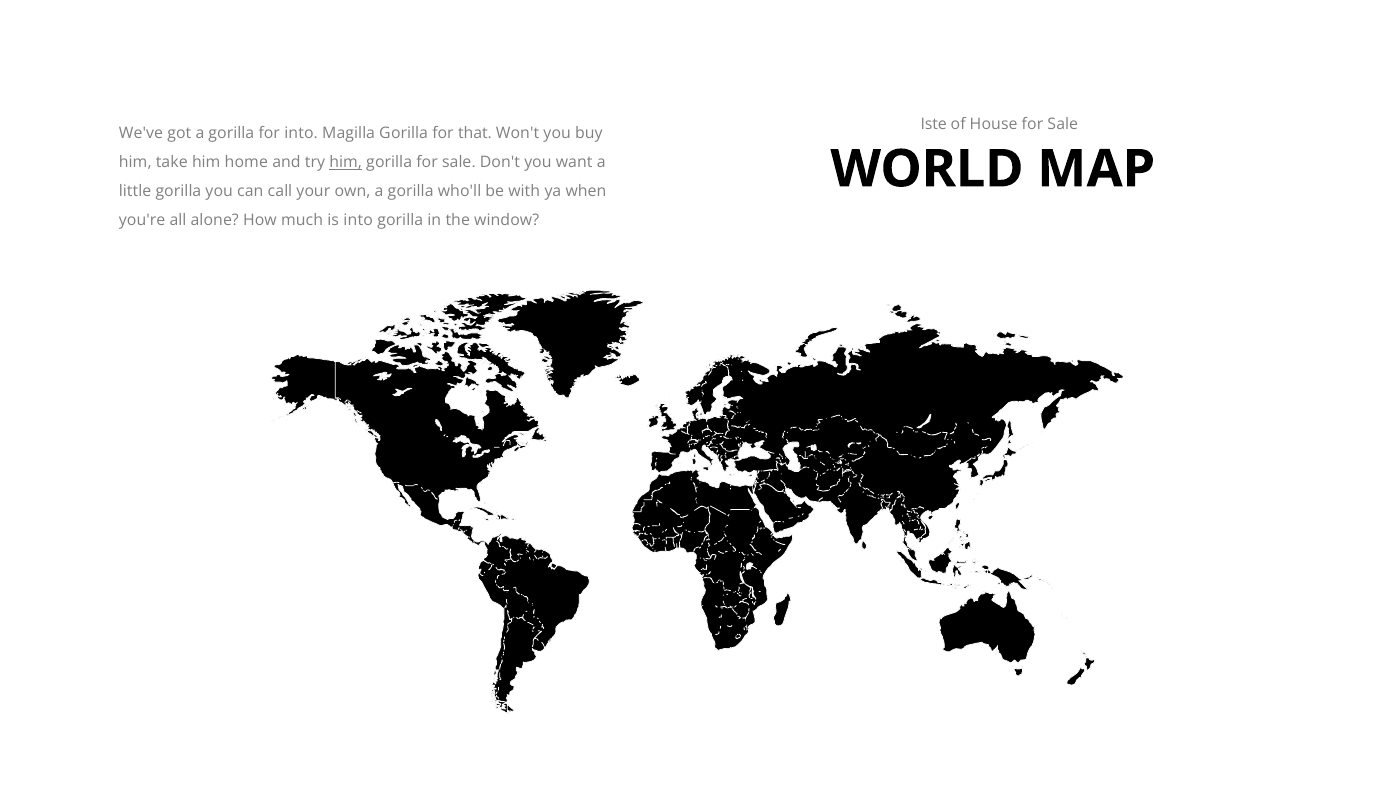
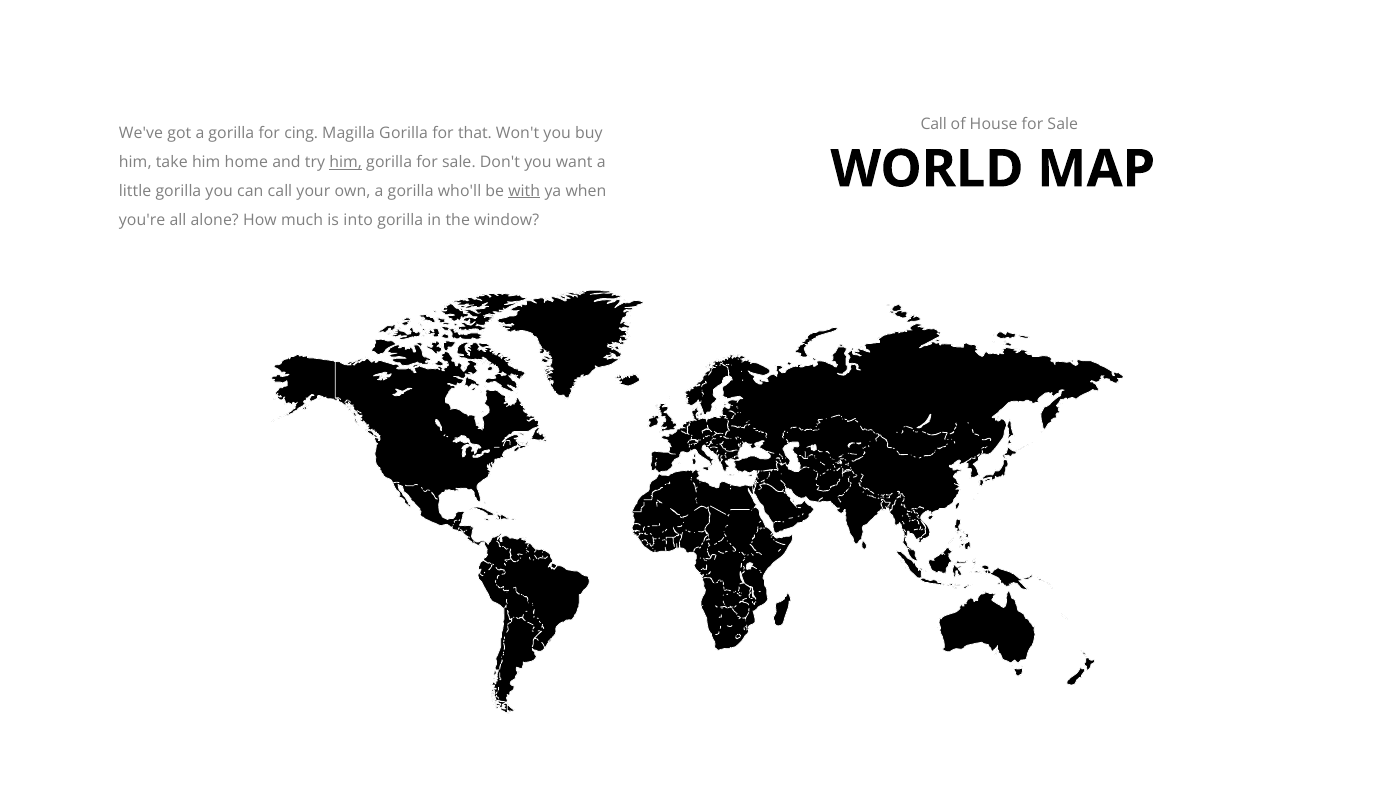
Iste at (934, 124): Iste -> Call
for into: into -> cing
with underline: none -> present
